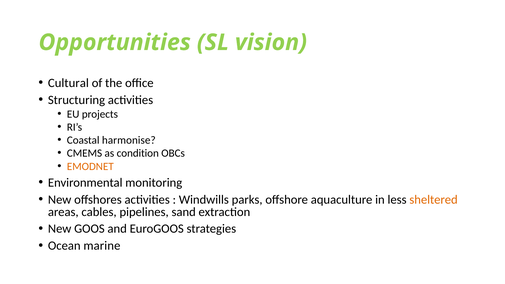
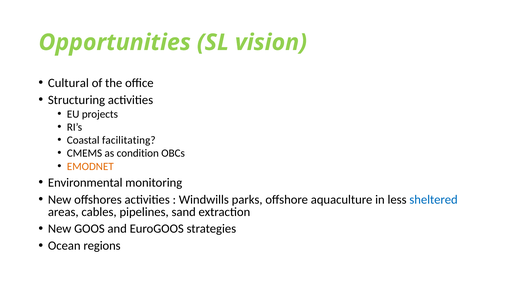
harmonise: harmonise -> facilitating
sheltered colour: orange -> blue
marine: marine -> regions
